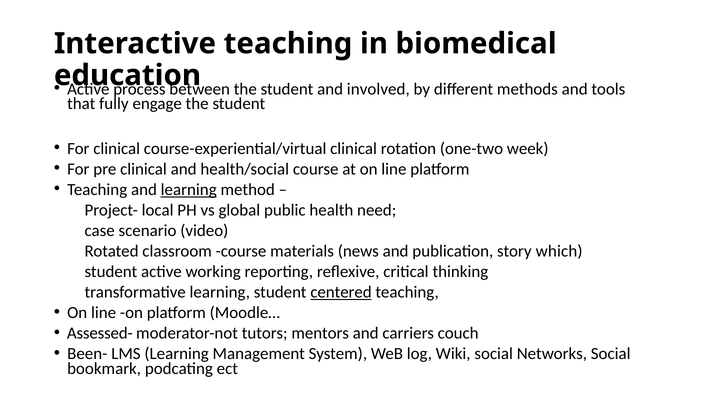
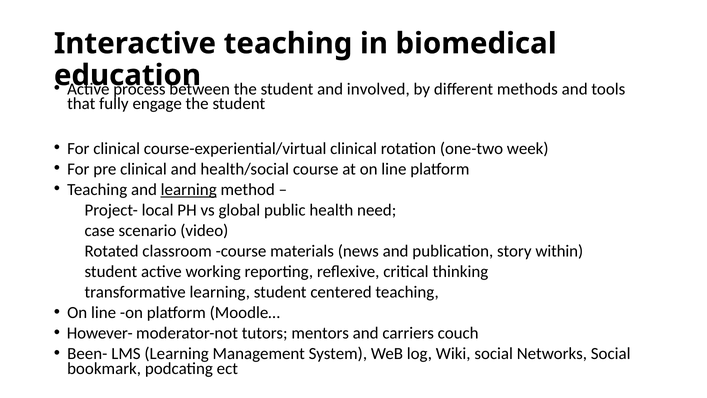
which: which -> within
centered underline: present -> none
Assessed-: Assessed- -> However-
